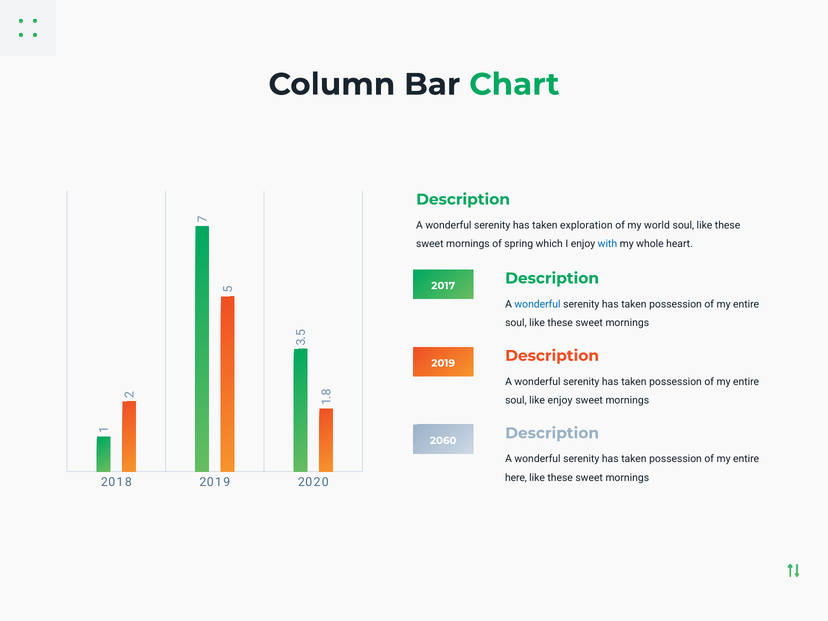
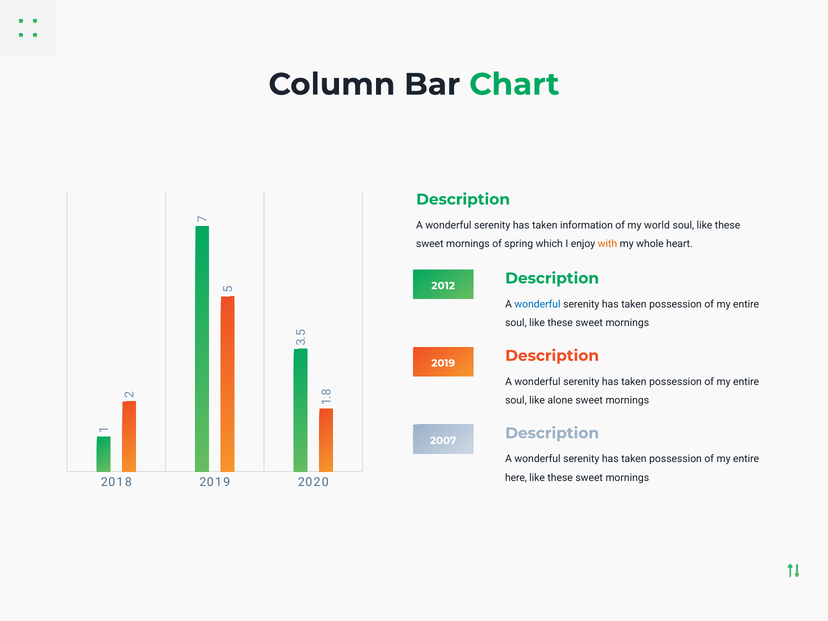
exploration: exploration -> information
with colour: blue -> orange
2017: 2017 -> 2012
like enjoy: enjoy -> alone
2060: 2060 -> 2007
